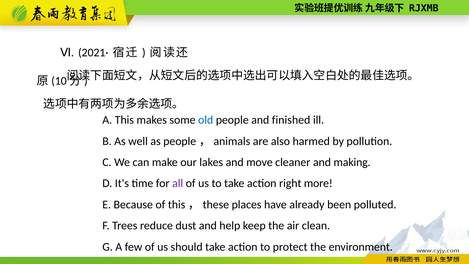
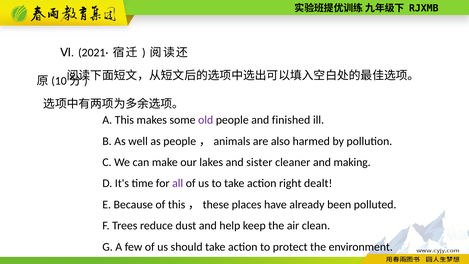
old colour: blue -> purple
move: move -> sister
more: more -> dealt
